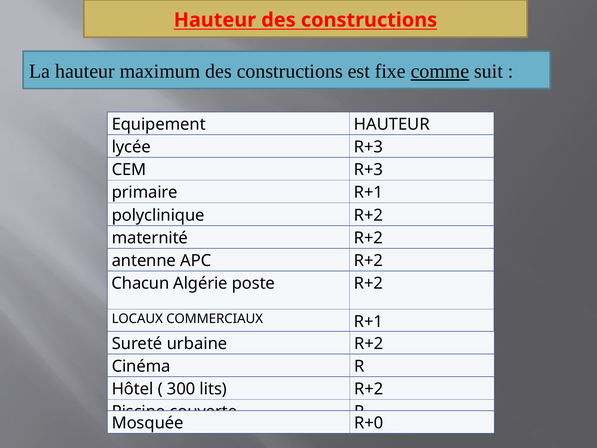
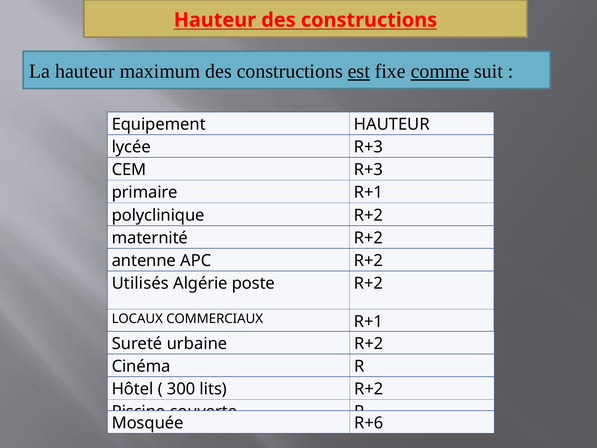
est underline: none -> present
Chacun: Chacun -> Utilisés
R+0: R+0 -> R+6
